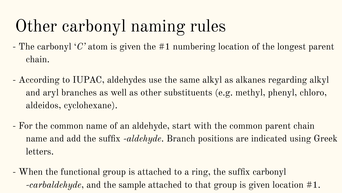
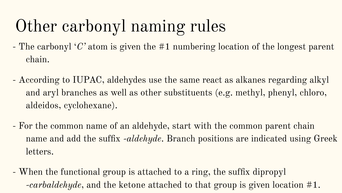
same alkyl: alkyl -> react
suffix carbonyl: carbonyl -> dipropyl
sample: sample -> ketone
